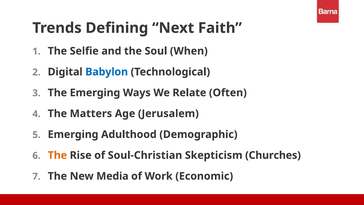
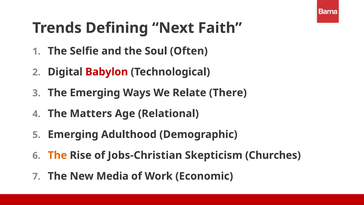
When: When -> Often
Babylon colour: blue -> red
Often: Often -> There
Jerusalem: Jerusalem -> Relational
Soul-Christian: Soul-Christian -> Jobs-Christian
